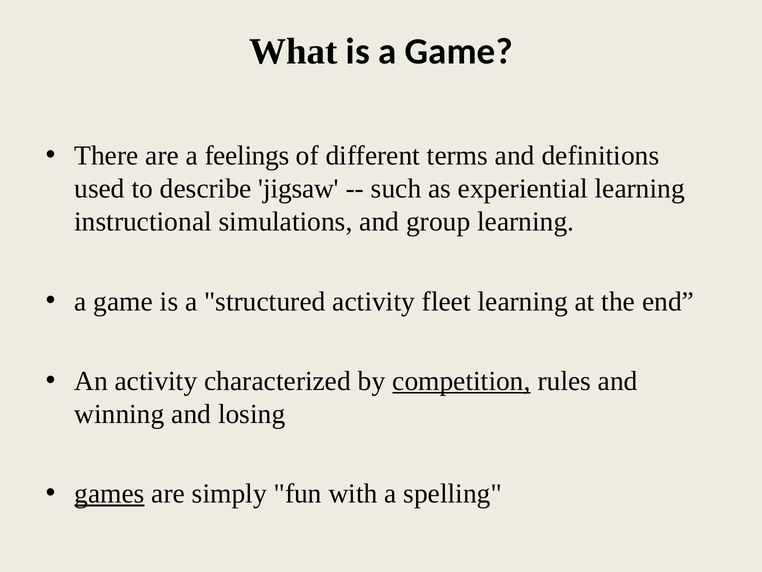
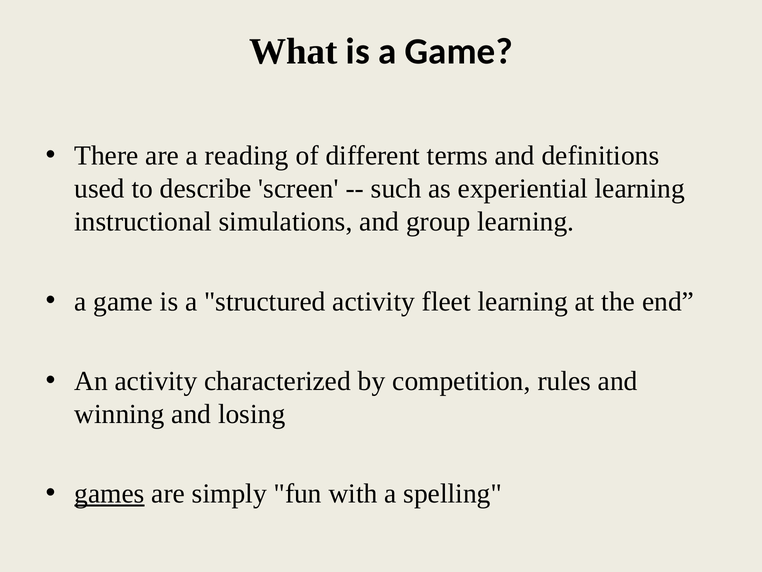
feelings: feelings -> reading
jigsaw: jigsaw -> screen
competition underline: present -> none
